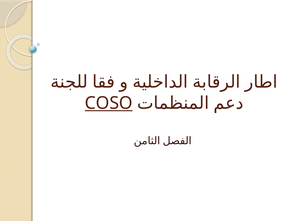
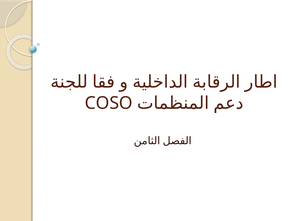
COSO underline: present -> none
